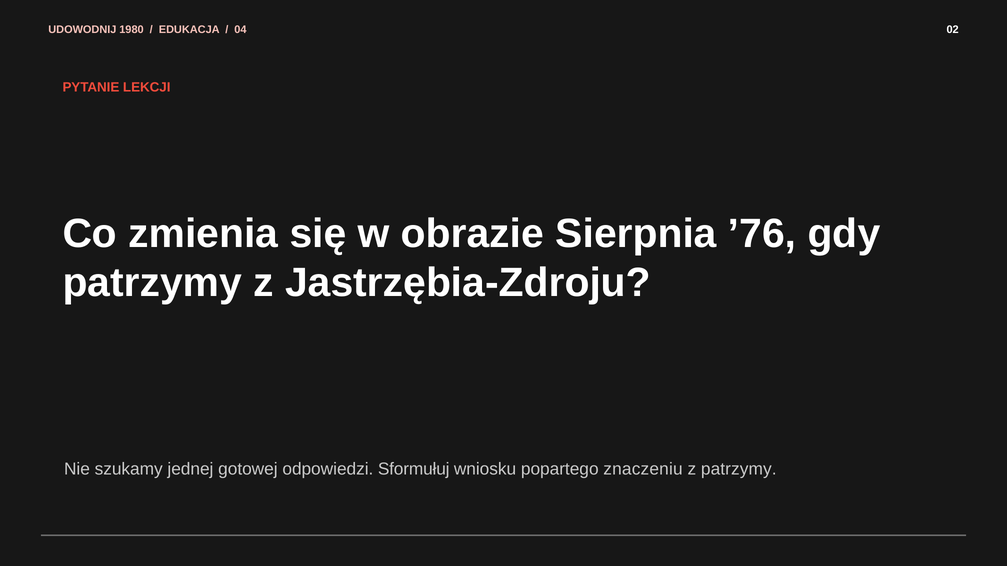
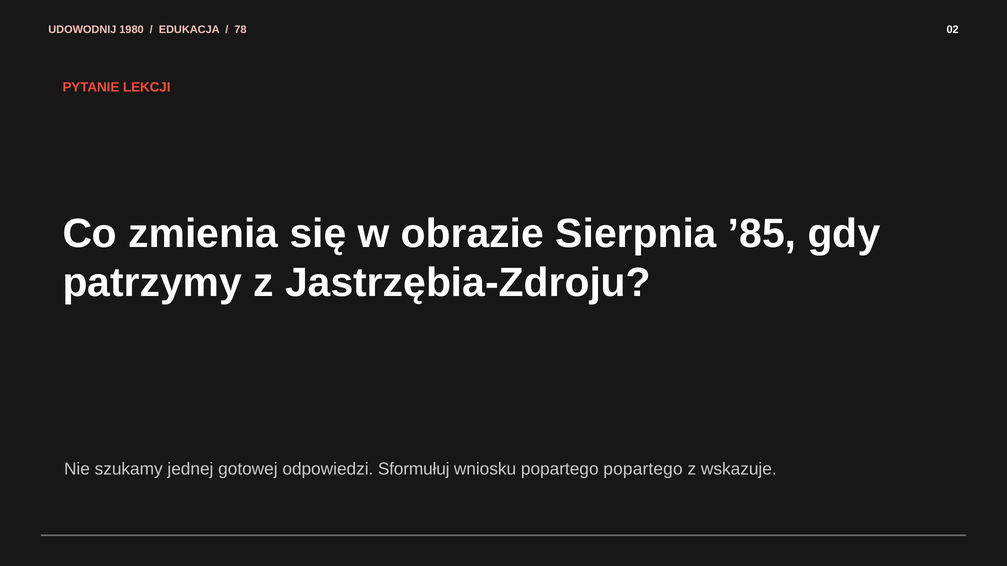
04: 04 -> 78
’76: ’76 -> ’85
popartego znaczeniu: znaczeniu -> popartego
z patrzymy: patrzymy -> wskazuje
